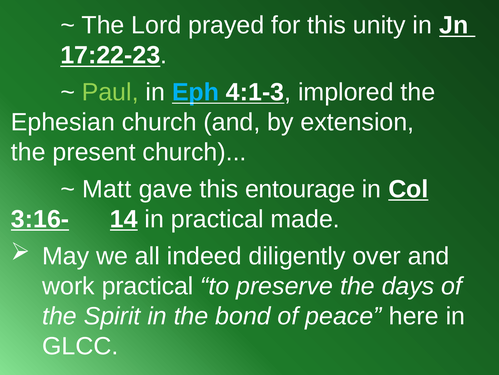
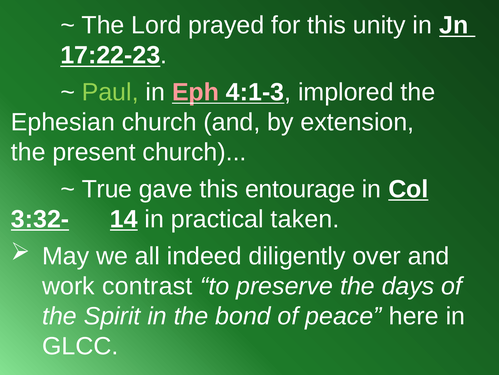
Eph colour: light blue -> pink
Matt: Matt -> True
3:16-: 3:16- -> 3:32-
made: made -> taken
work practical: practical -> contrast
